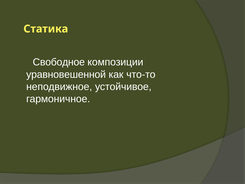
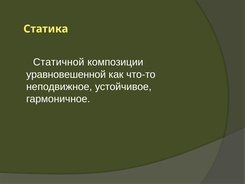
Свободное: Свободное -> Статичной
